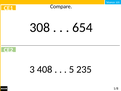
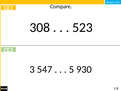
654: 654 -> 523
408: 408 -> 547
235: 235 -> 930
